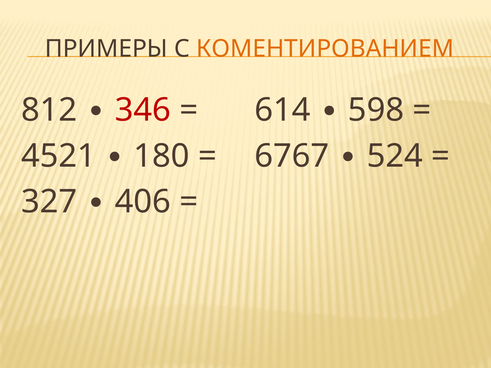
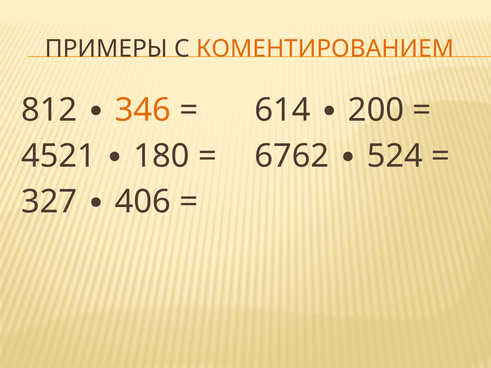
346 colour: red -> orange
598: 598 -> 200
6767: 6767 -> 6762
